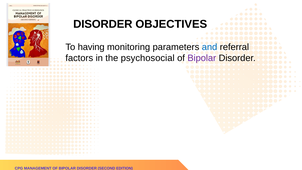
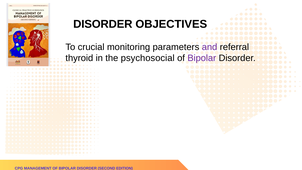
having: having -> crucial
and colour: blue -> purple
factors: factors -> thyroid
